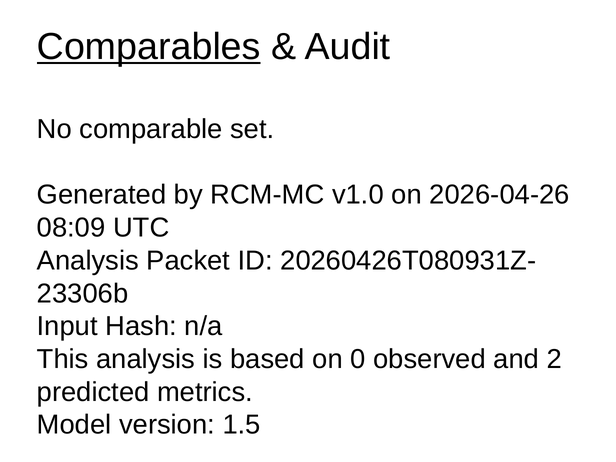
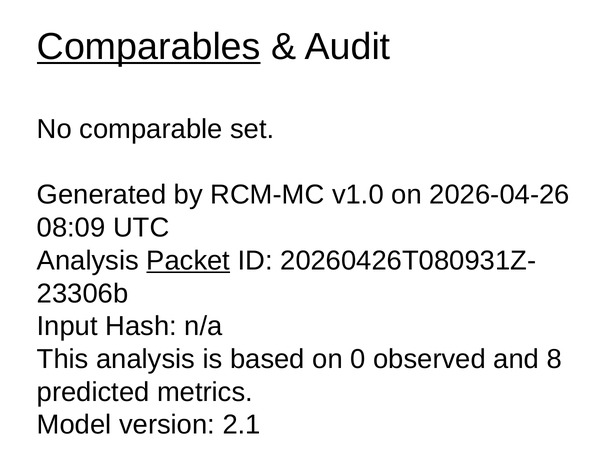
Packet underline: none -> present
2: 2 -> 8
1.5: 1.5 -> 2.1
